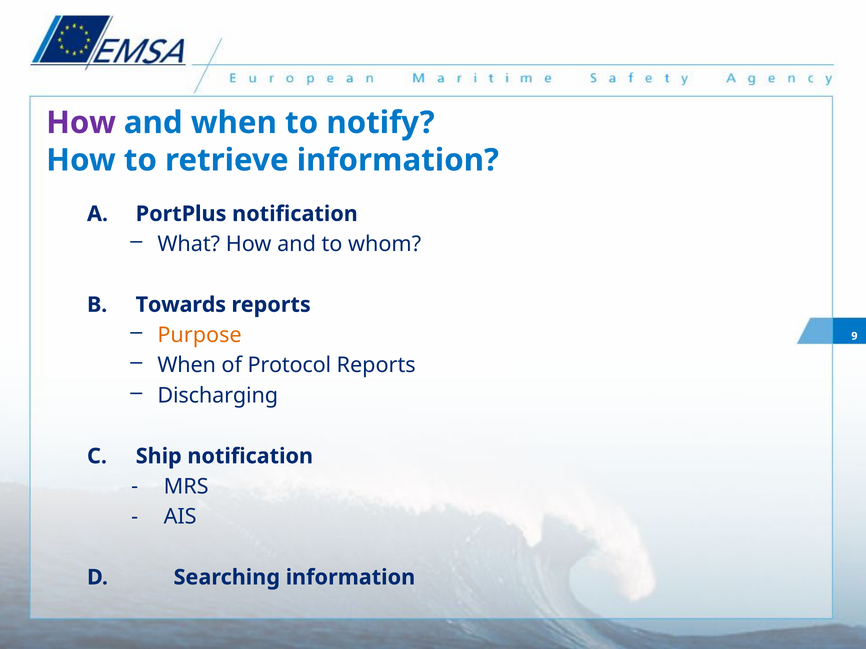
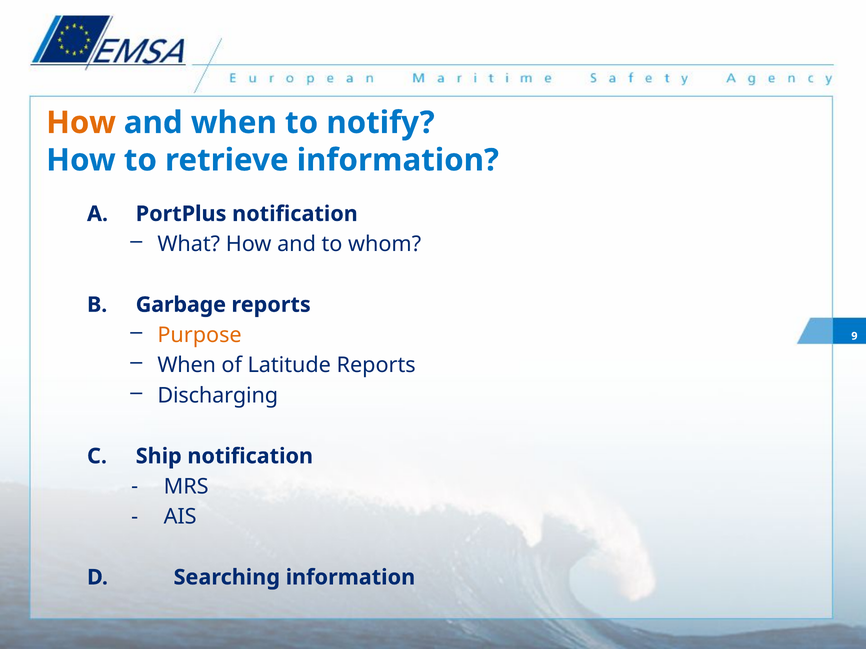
How at (81, 123) colour: purple -> orange
Towards: Towards -> Garbage
Protocol: Protocol -> Latitude
